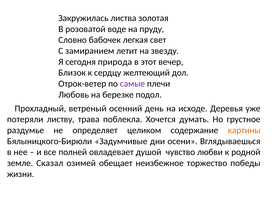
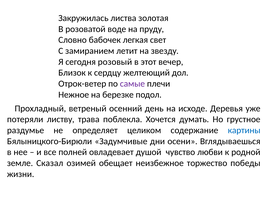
природа: природа -> розовый
Любовь: Любовь -> Нежное
картины colour: orange -> blue
